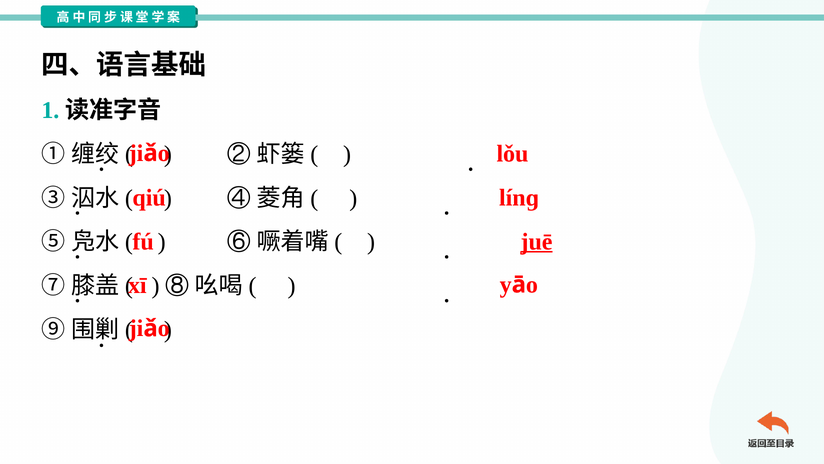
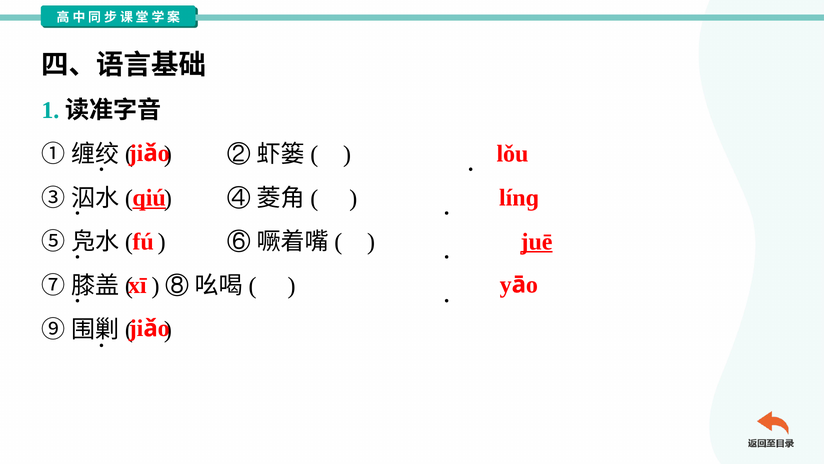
qiú underline: none -> present
